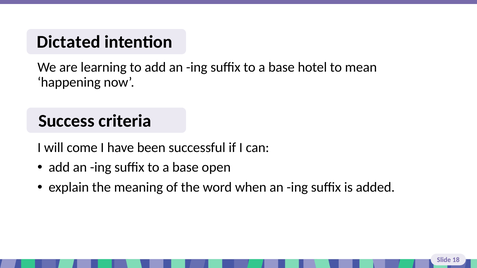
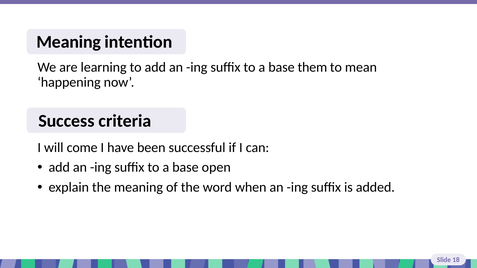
Dictated at (69, 42): Dictated -> Meaning
hotel: hotel -> them
